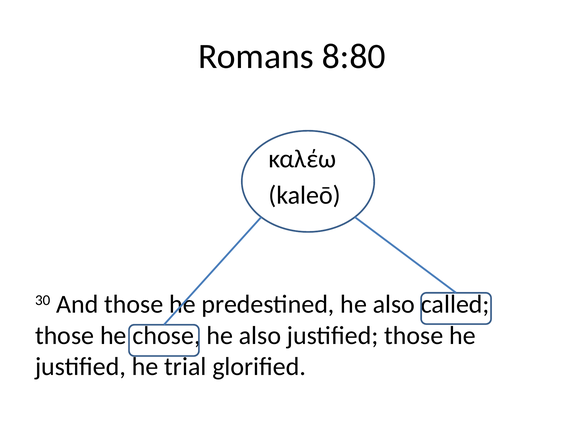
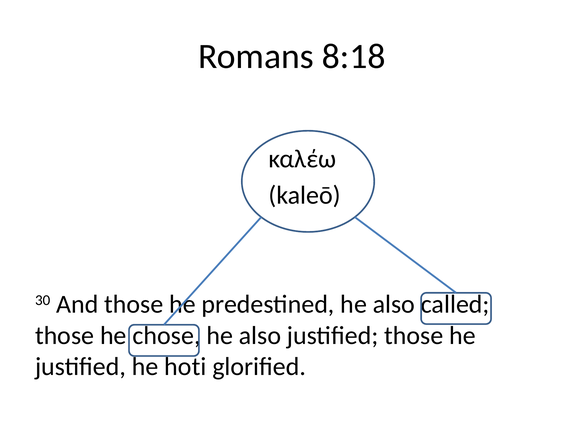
8:80: 8:80 -> 8:18
trial: trial -> hoti
